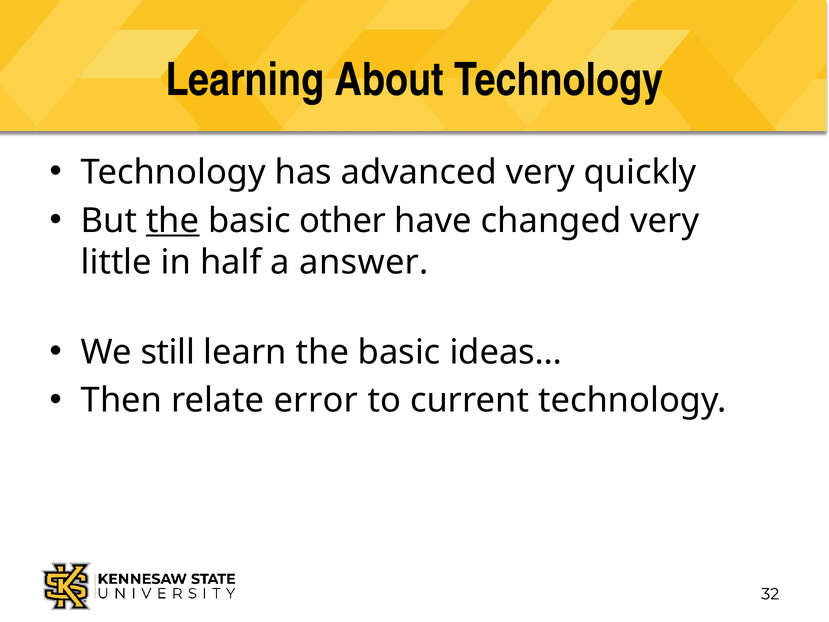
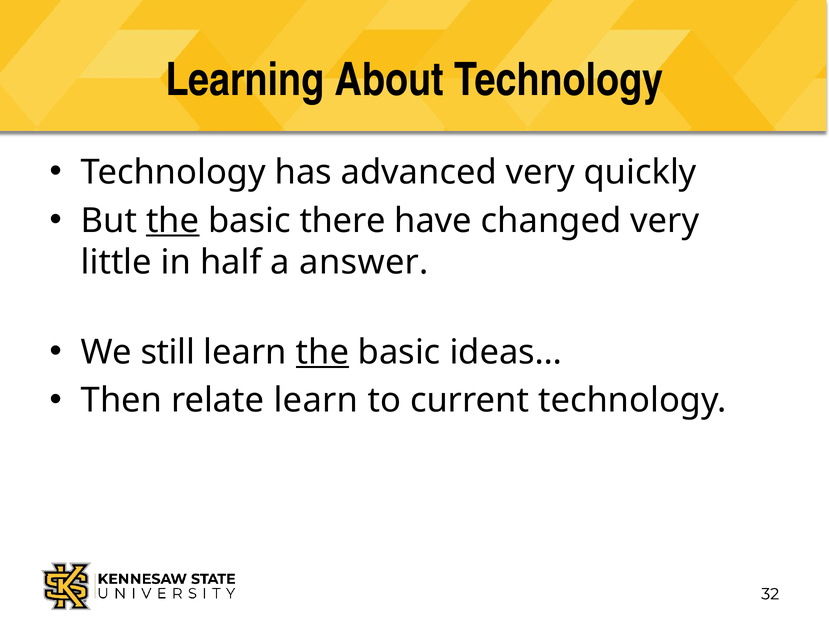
other: other -> there
the at (322, 352) underline: none -> present
relate error: error -> learn
